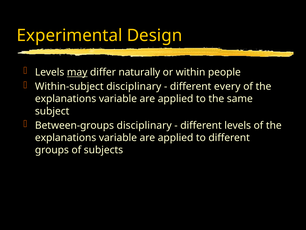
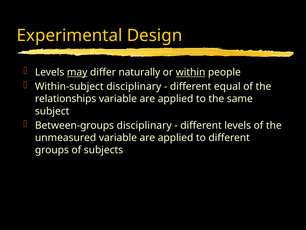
within underline: none -> present
every: every -> equal
explanations at (66, 99): explanations -> relationships
explanations at (66, 137): explanations -> unmeasured
